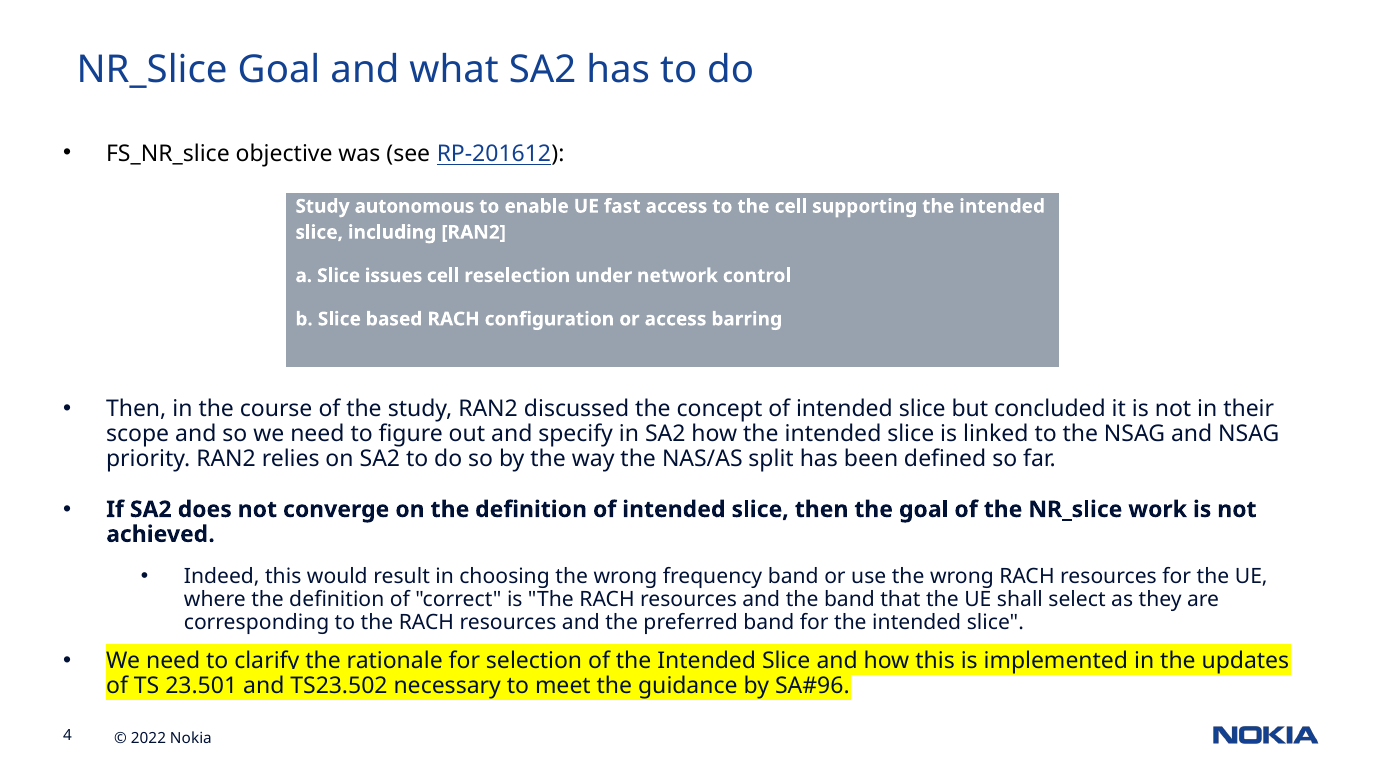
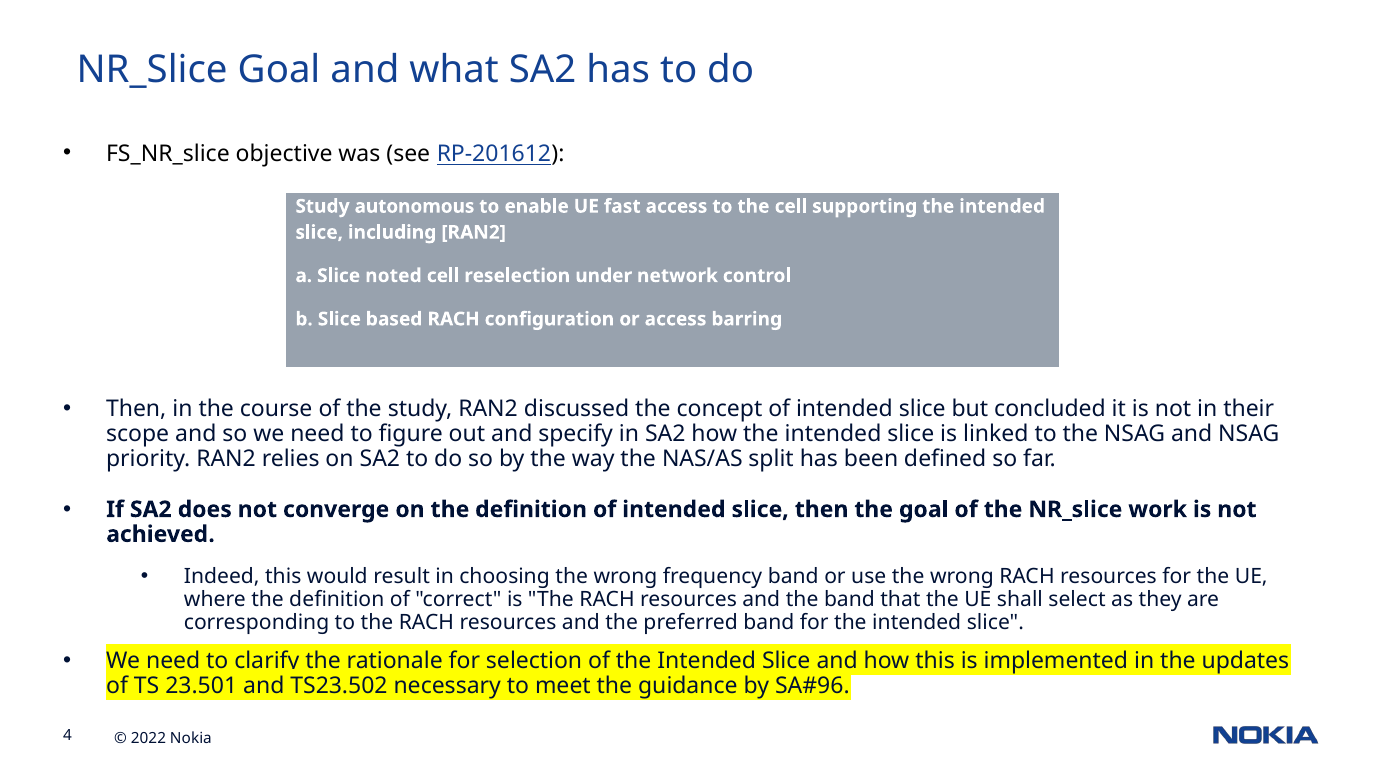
issues: issues -> noted
